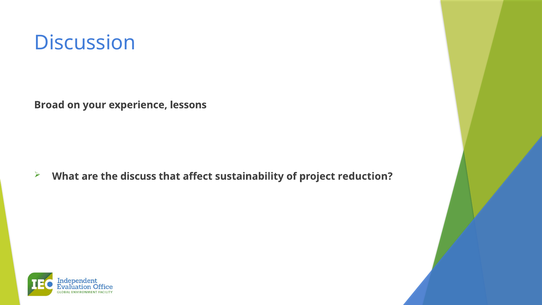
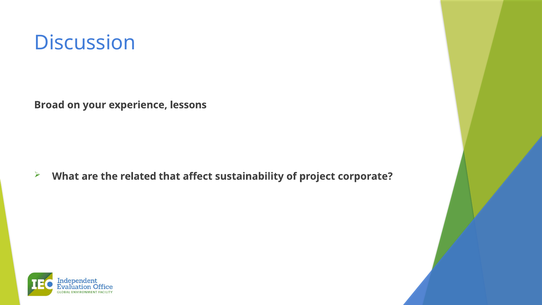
discuss: discuss -> related
reduction: reduction -> corporate
